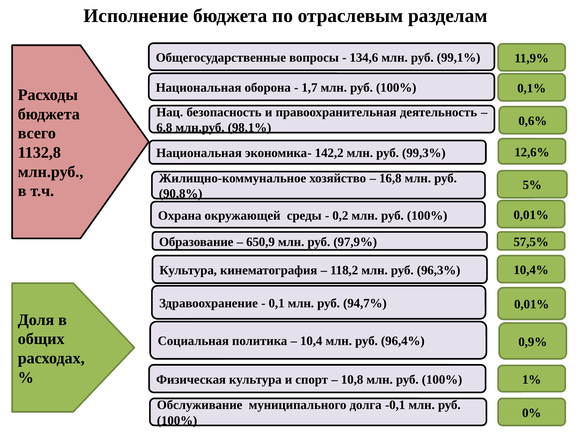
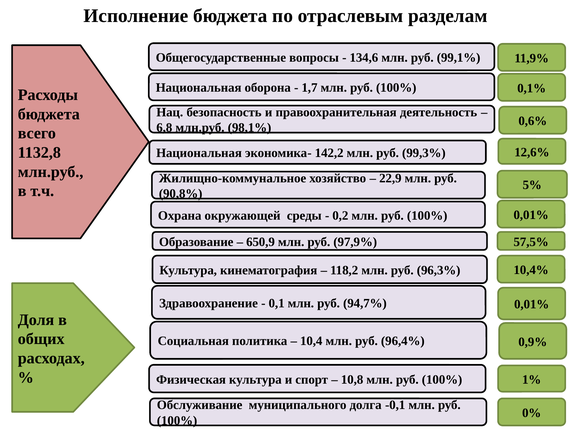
16,8: 16,8 -> 22,9
